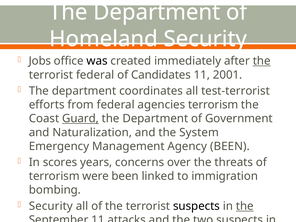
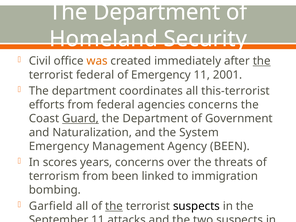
Jobs: Jobs -> Civil
was colour: black -> orange
of Candidates: Candidates -> Emergency
test-terrorist: test-terrorist -> this-terrorist
agencies terrorism: terrorism -> concerns
terrorism were: were -> from
Security at (51, 206): Security -> Garfield
the at (114, 206) underline: none -> present
the at (245, 206) underline: present -> none
